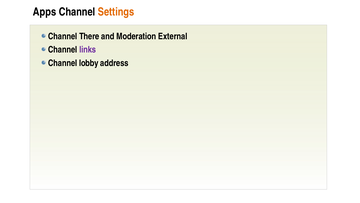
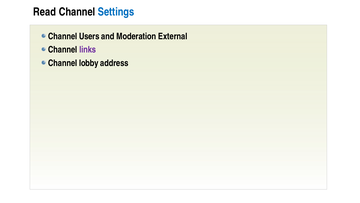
Apps: Apps -> Read
Settings colour: orange -> blue
There: There -> Users
